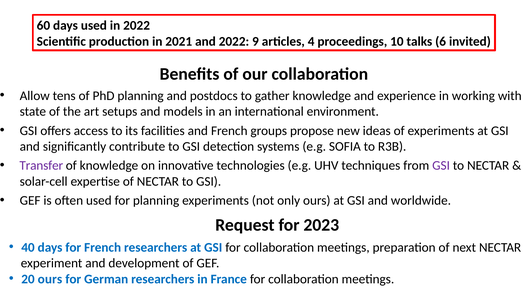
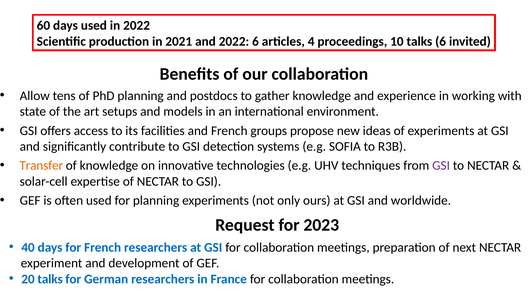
2022 9: 9 -> 6
Transfer colour: purple -> orange
20 ours: ours -> talks
